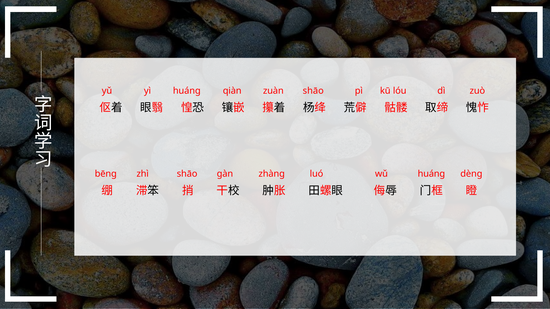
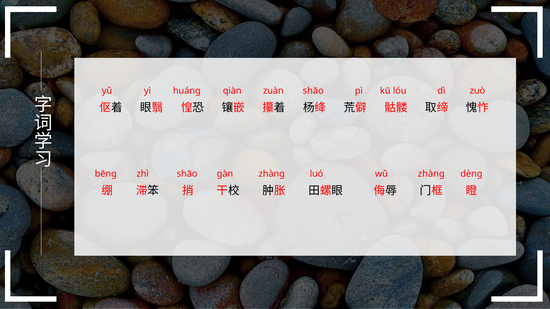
zhàng huánɡ: huánɡ -> zhàng
